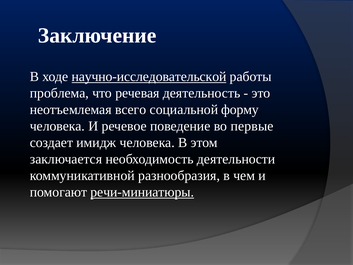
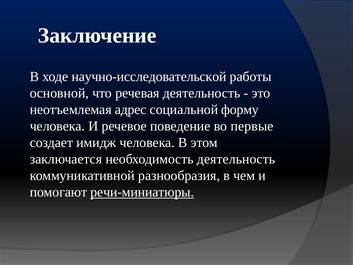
научно-исследовательской underline: present -> none
проблема: проблема -> основной
всего: всего -> адрес
необходимость деятельности: деятельности -> деятельность
